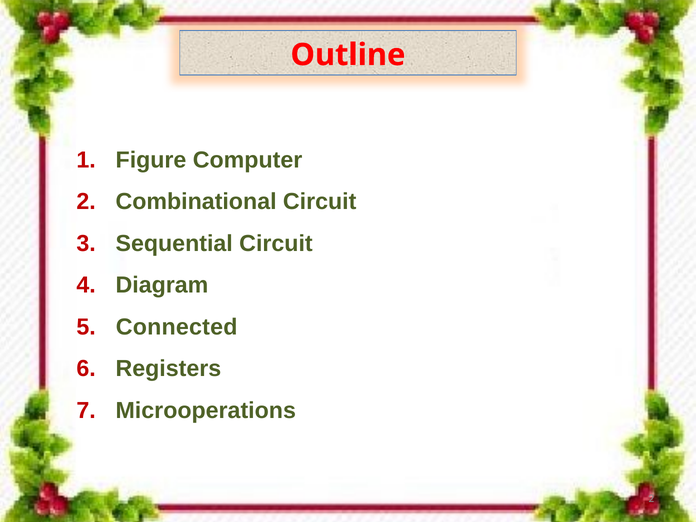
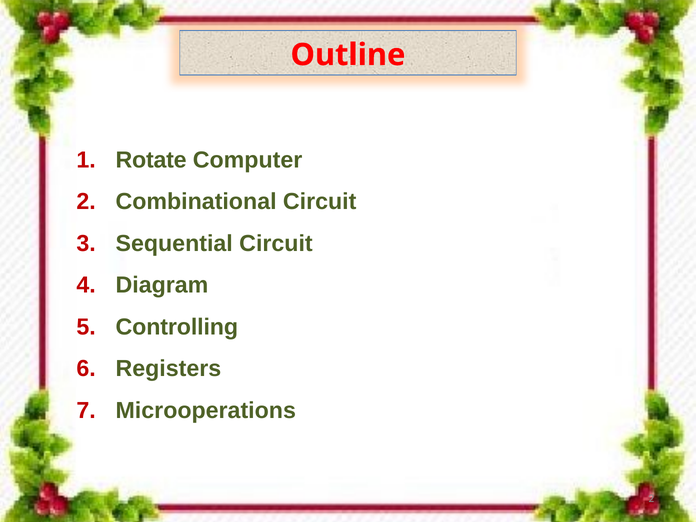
Figure: Figure -> Rotate
Connected: Connected -> Controlling
